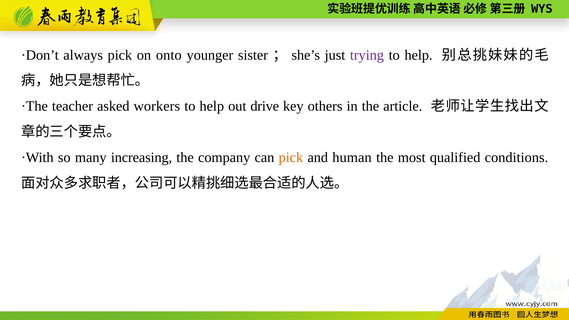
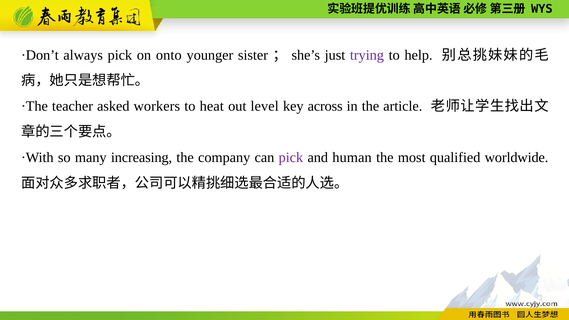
help at (212, 106): help -> heat
drive: drive -> level
others: others -> across
pick at (291, 157) colour: orange -> purple
conditions: conditions -> worldwide
